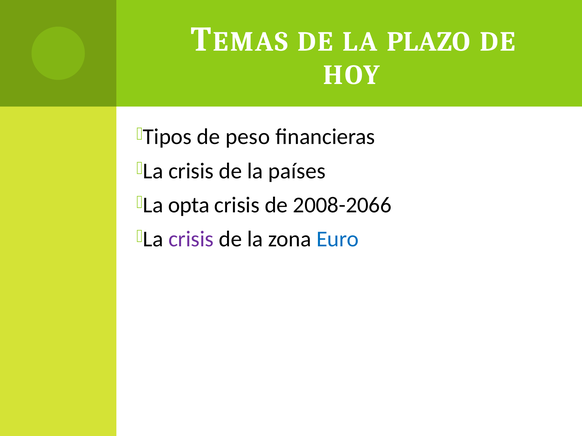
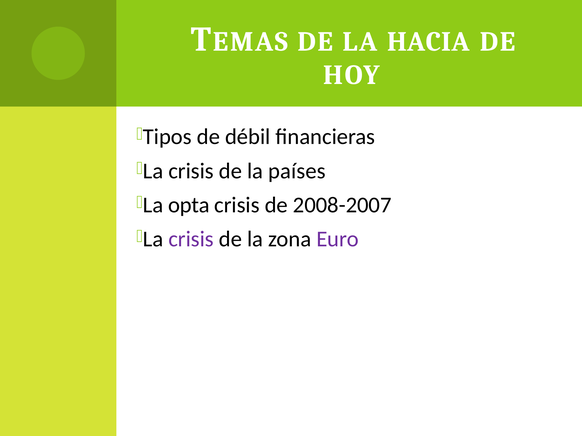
PLAZO: PLAZO -> HACIA
peso: peso -> débil
2008-2066: 2008-2066 -> 2008-2007
Euro colour: blue -> purple
